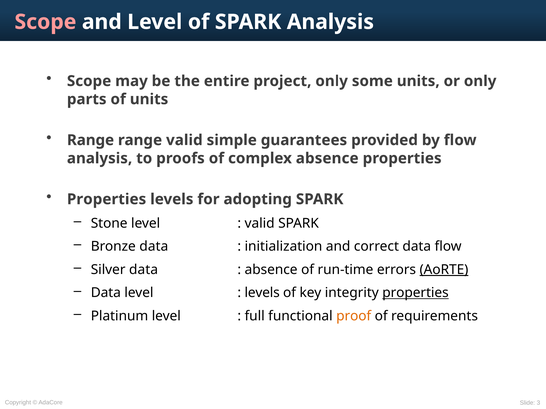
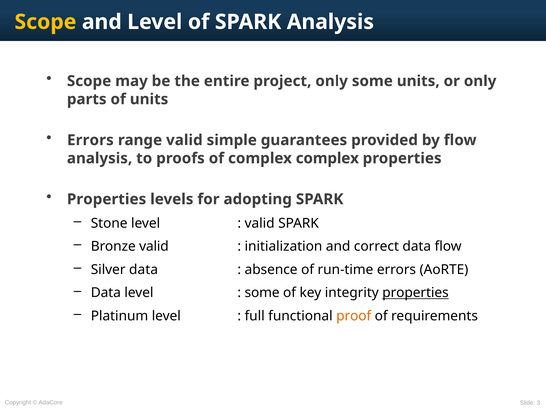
Scope at (45, 22) colour: pink -> yellow
Range at (90, 140): Range -> Errors
complex absence: absence -> complex
Bronze data: data -> valid
AoRTE underline: present -> none
levels at (262, 293): levels -> some
